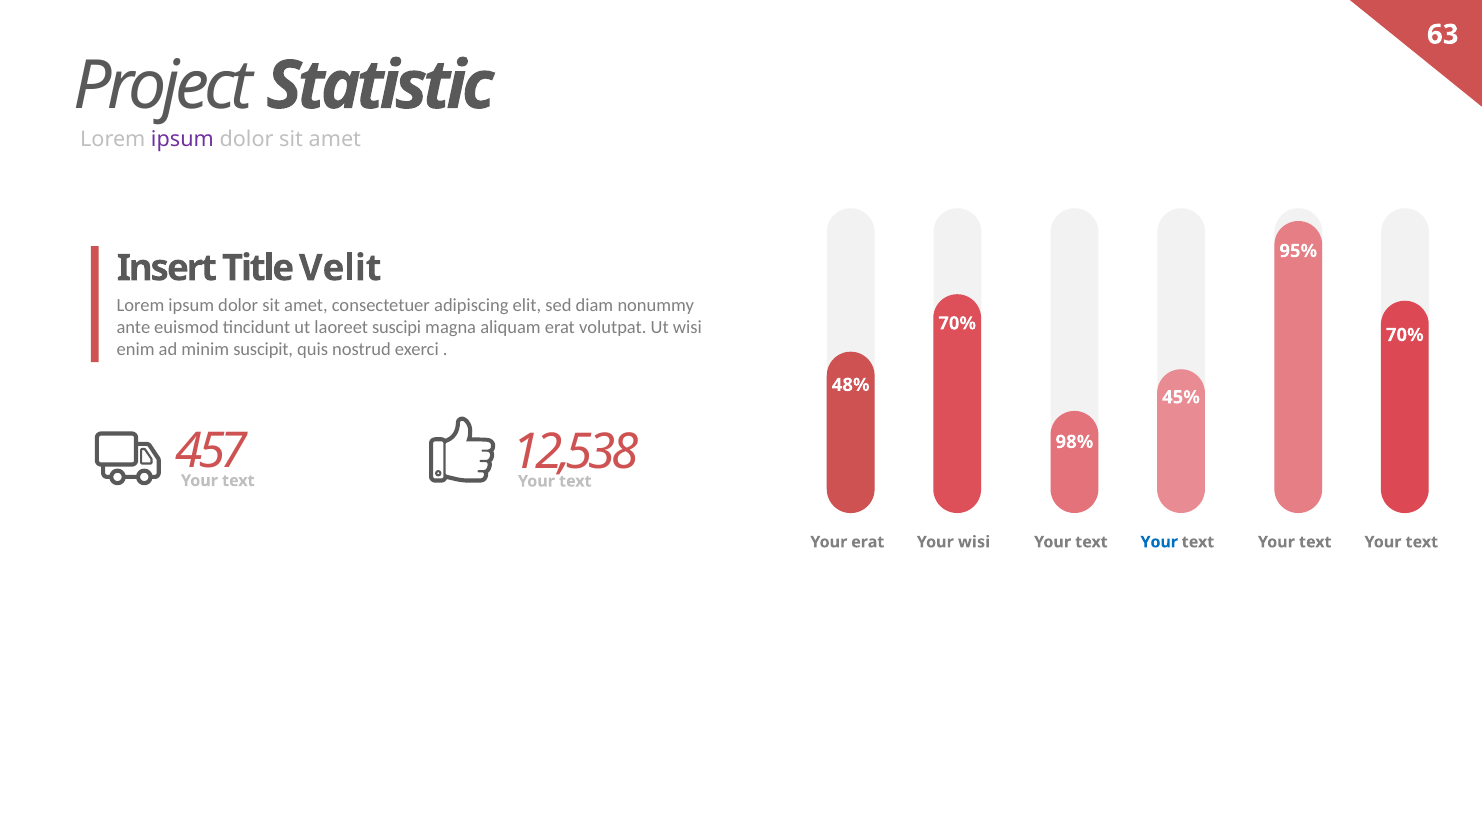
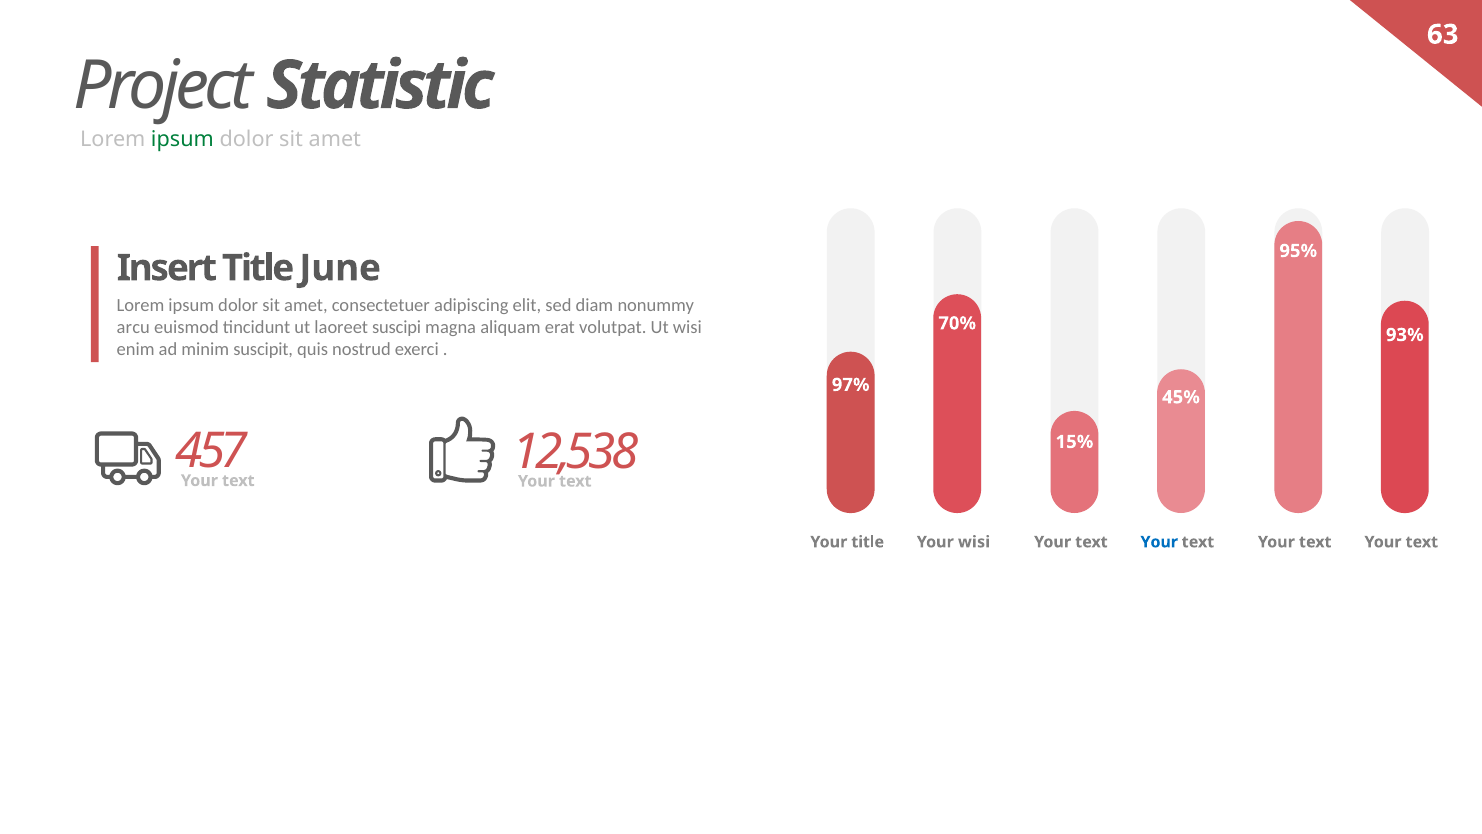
ipsum at (182, 139) colour: purple -> green
Velit: Velit -> June
ante: ante -> arcu
70% at (1405, 335): 70% -> 93%
48%: 48% -> 97%
98%: 98% -> 15%
Your erat: erat -> title
